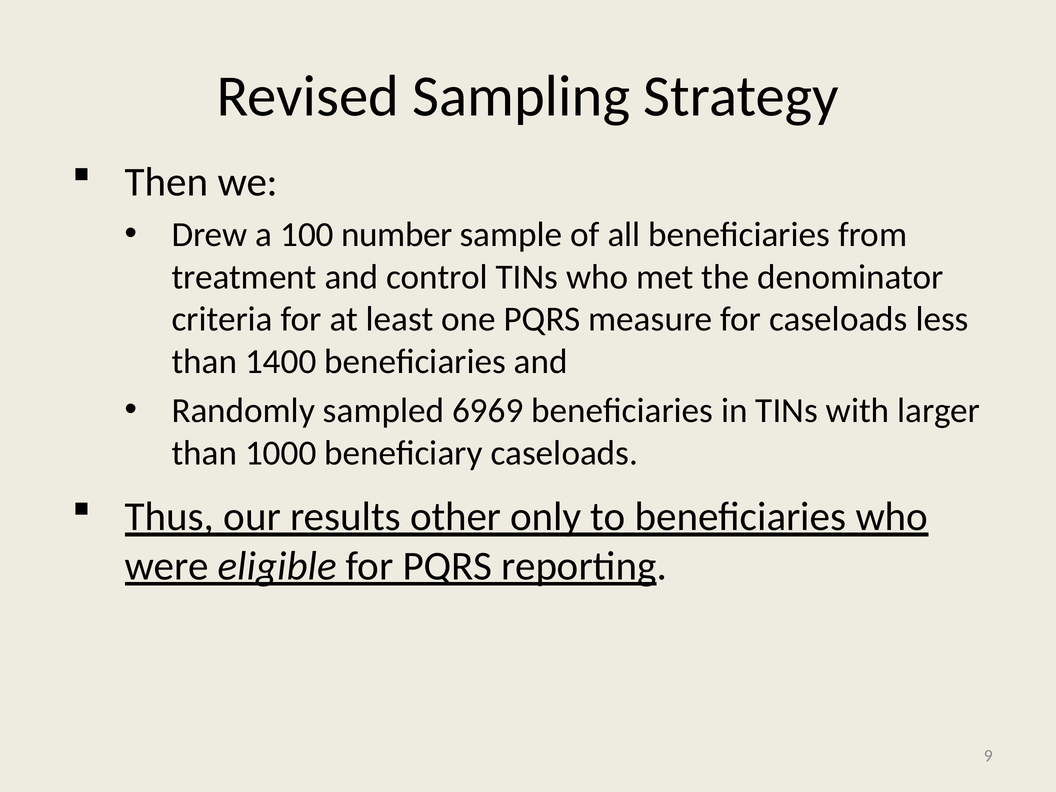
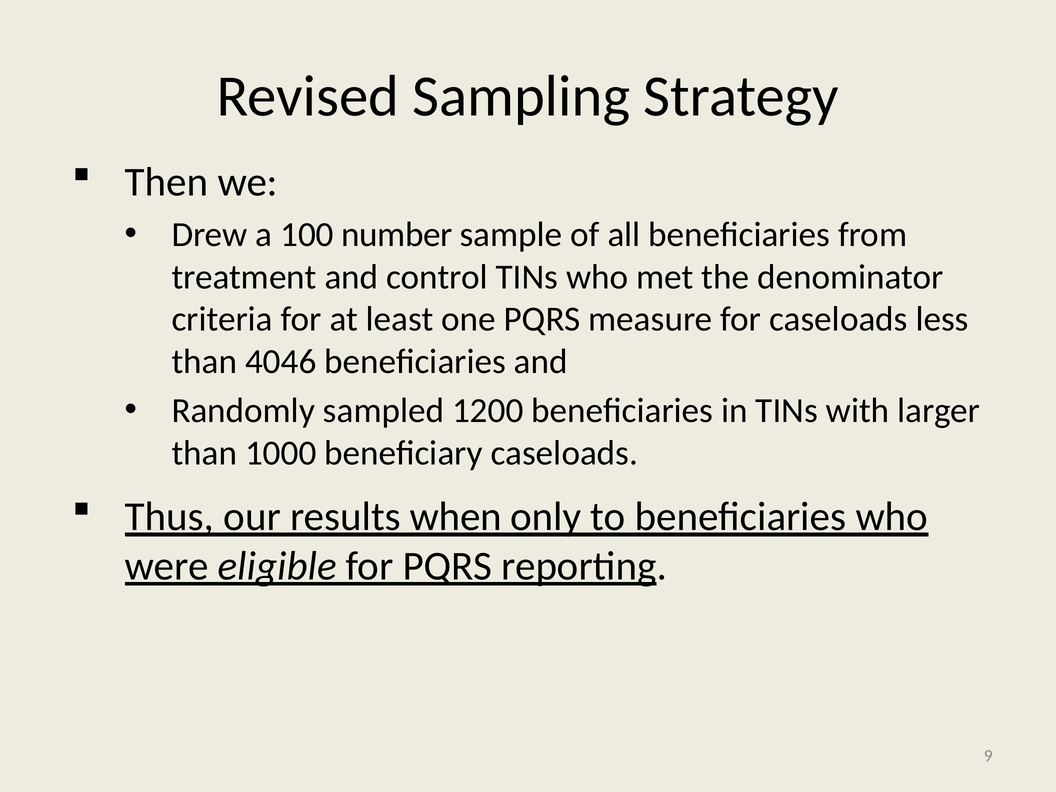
1400: 1400 -> 4046
6969: 6969 -> 1200
other: other -> when
